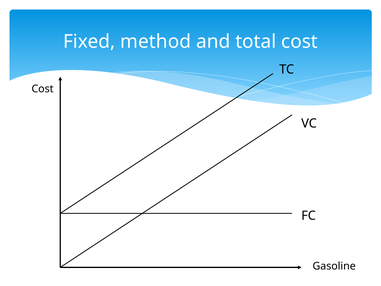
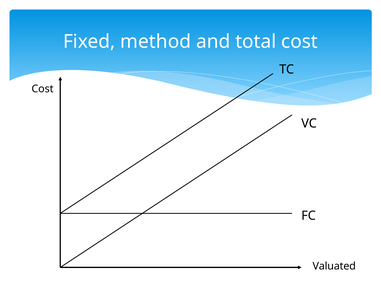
Gasoline: Gasoline -> Valuated
